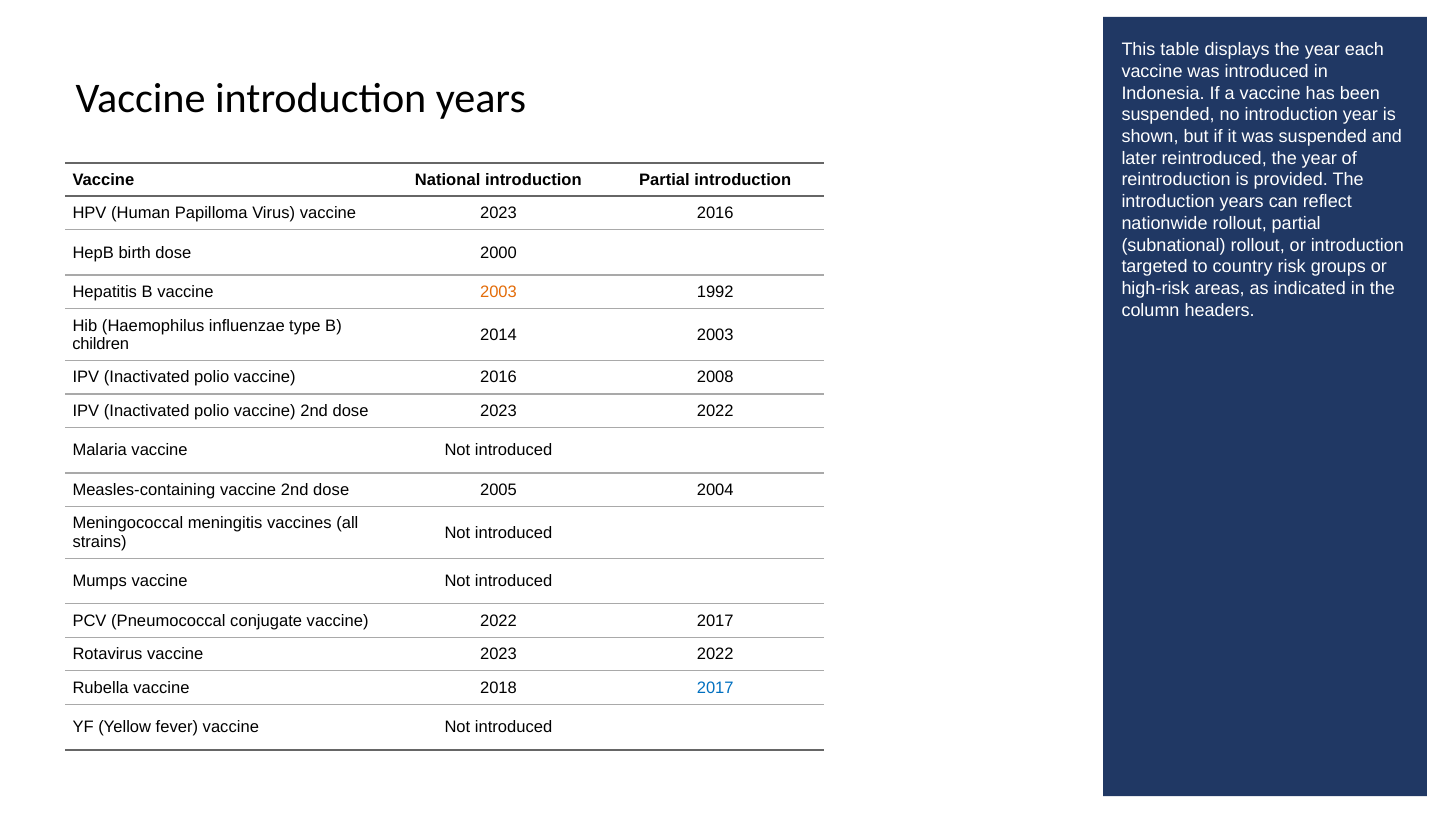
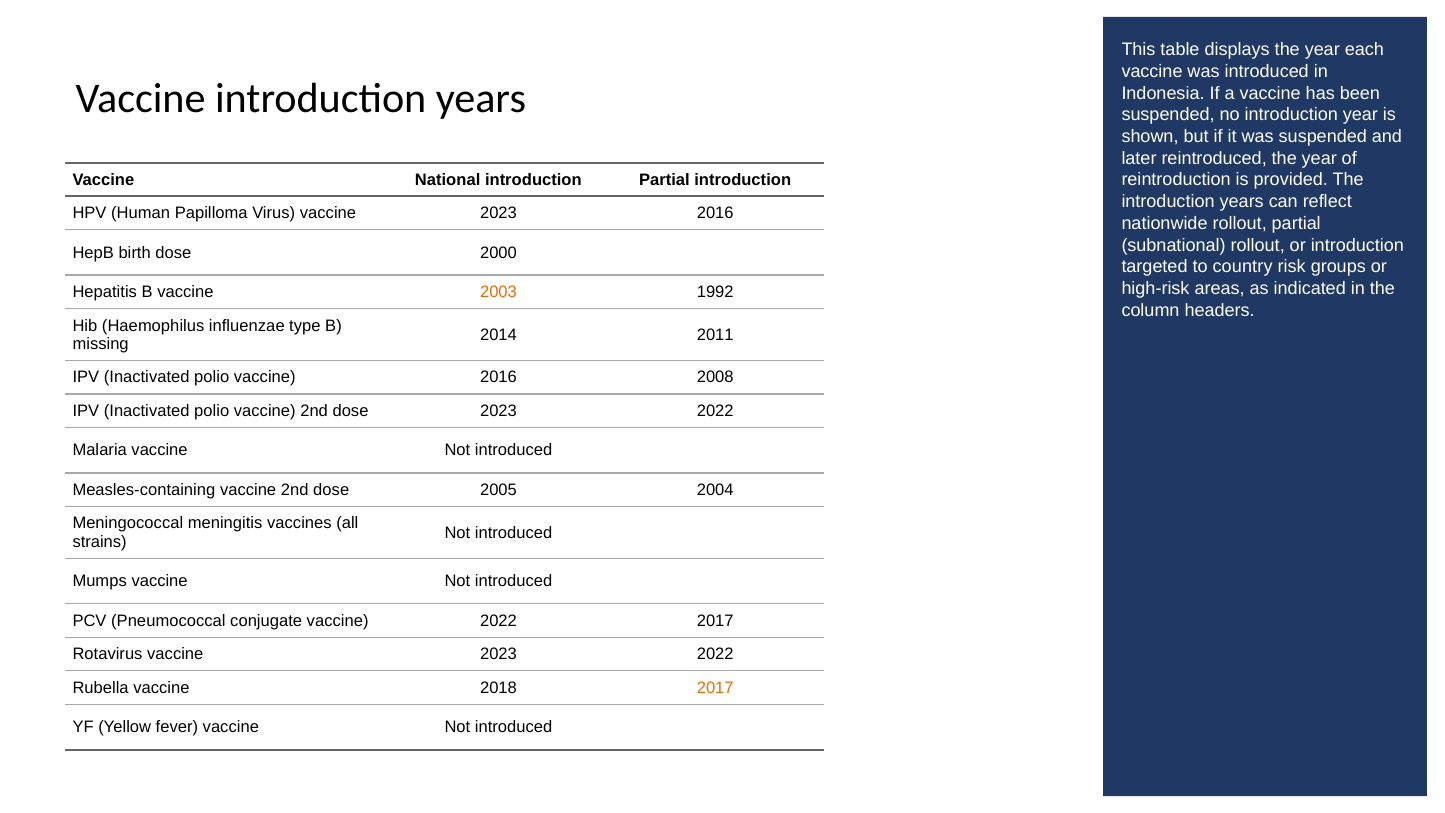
2014 2003: 2003 -> 2011
children: children -> missing
2017 at (715, 688) colour: blue -> orange
